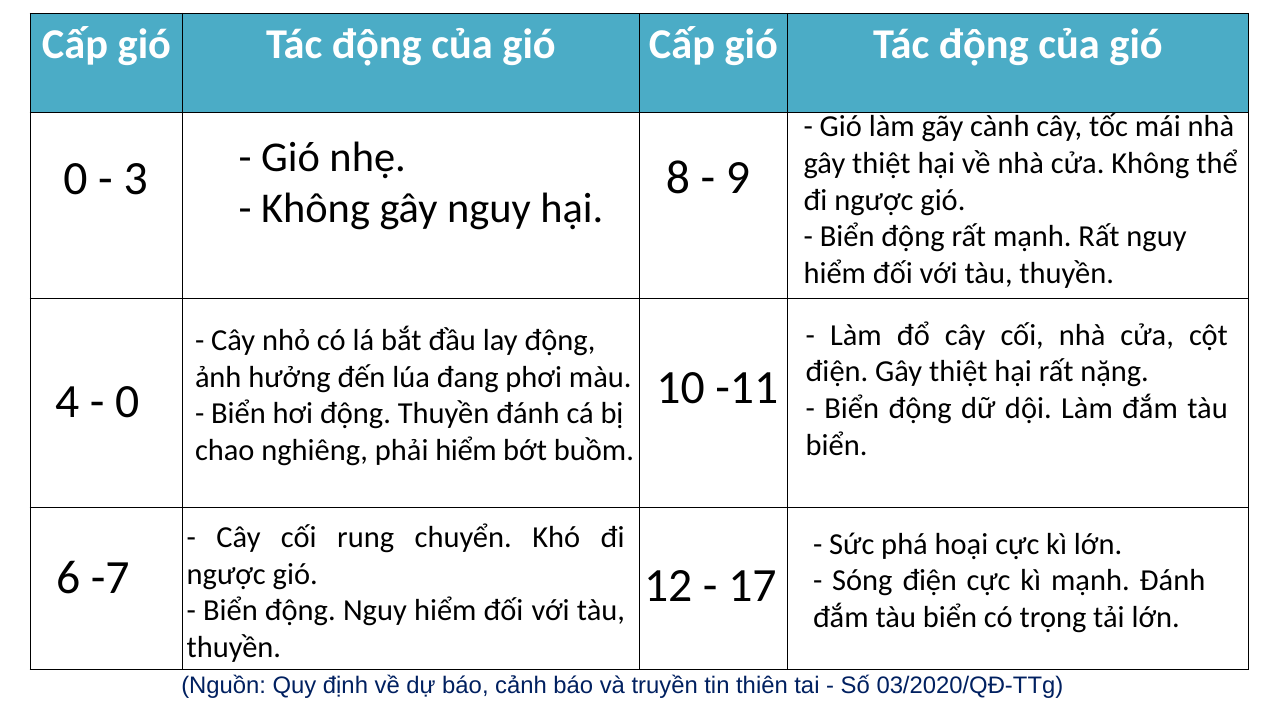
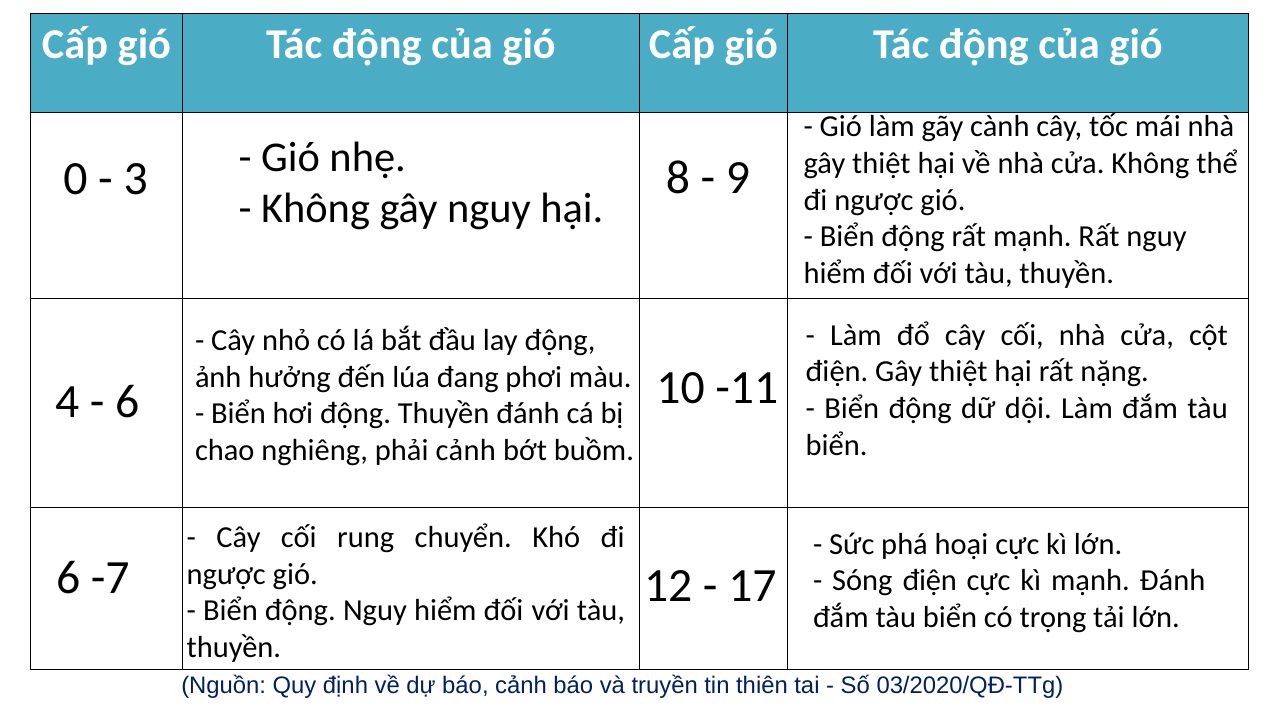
0 at (127, 402): 0 -> 6
phải hiểm: hiểm -> cảnh
